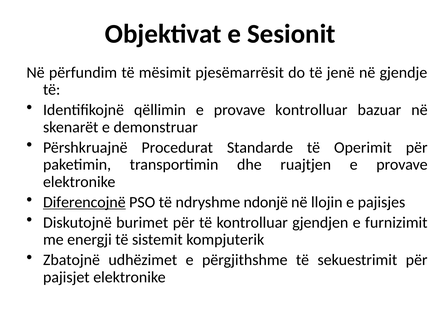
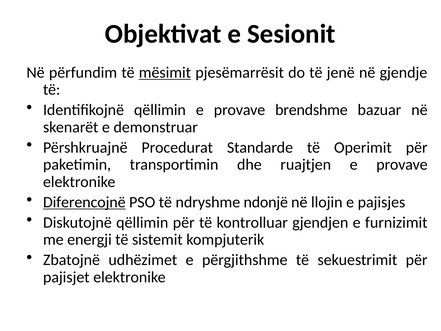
mësimit underline: none -> present
provave kontrolluar: kontrolluar -> brendshme
Diskutojnë burimet: burimet -> qëllimin
